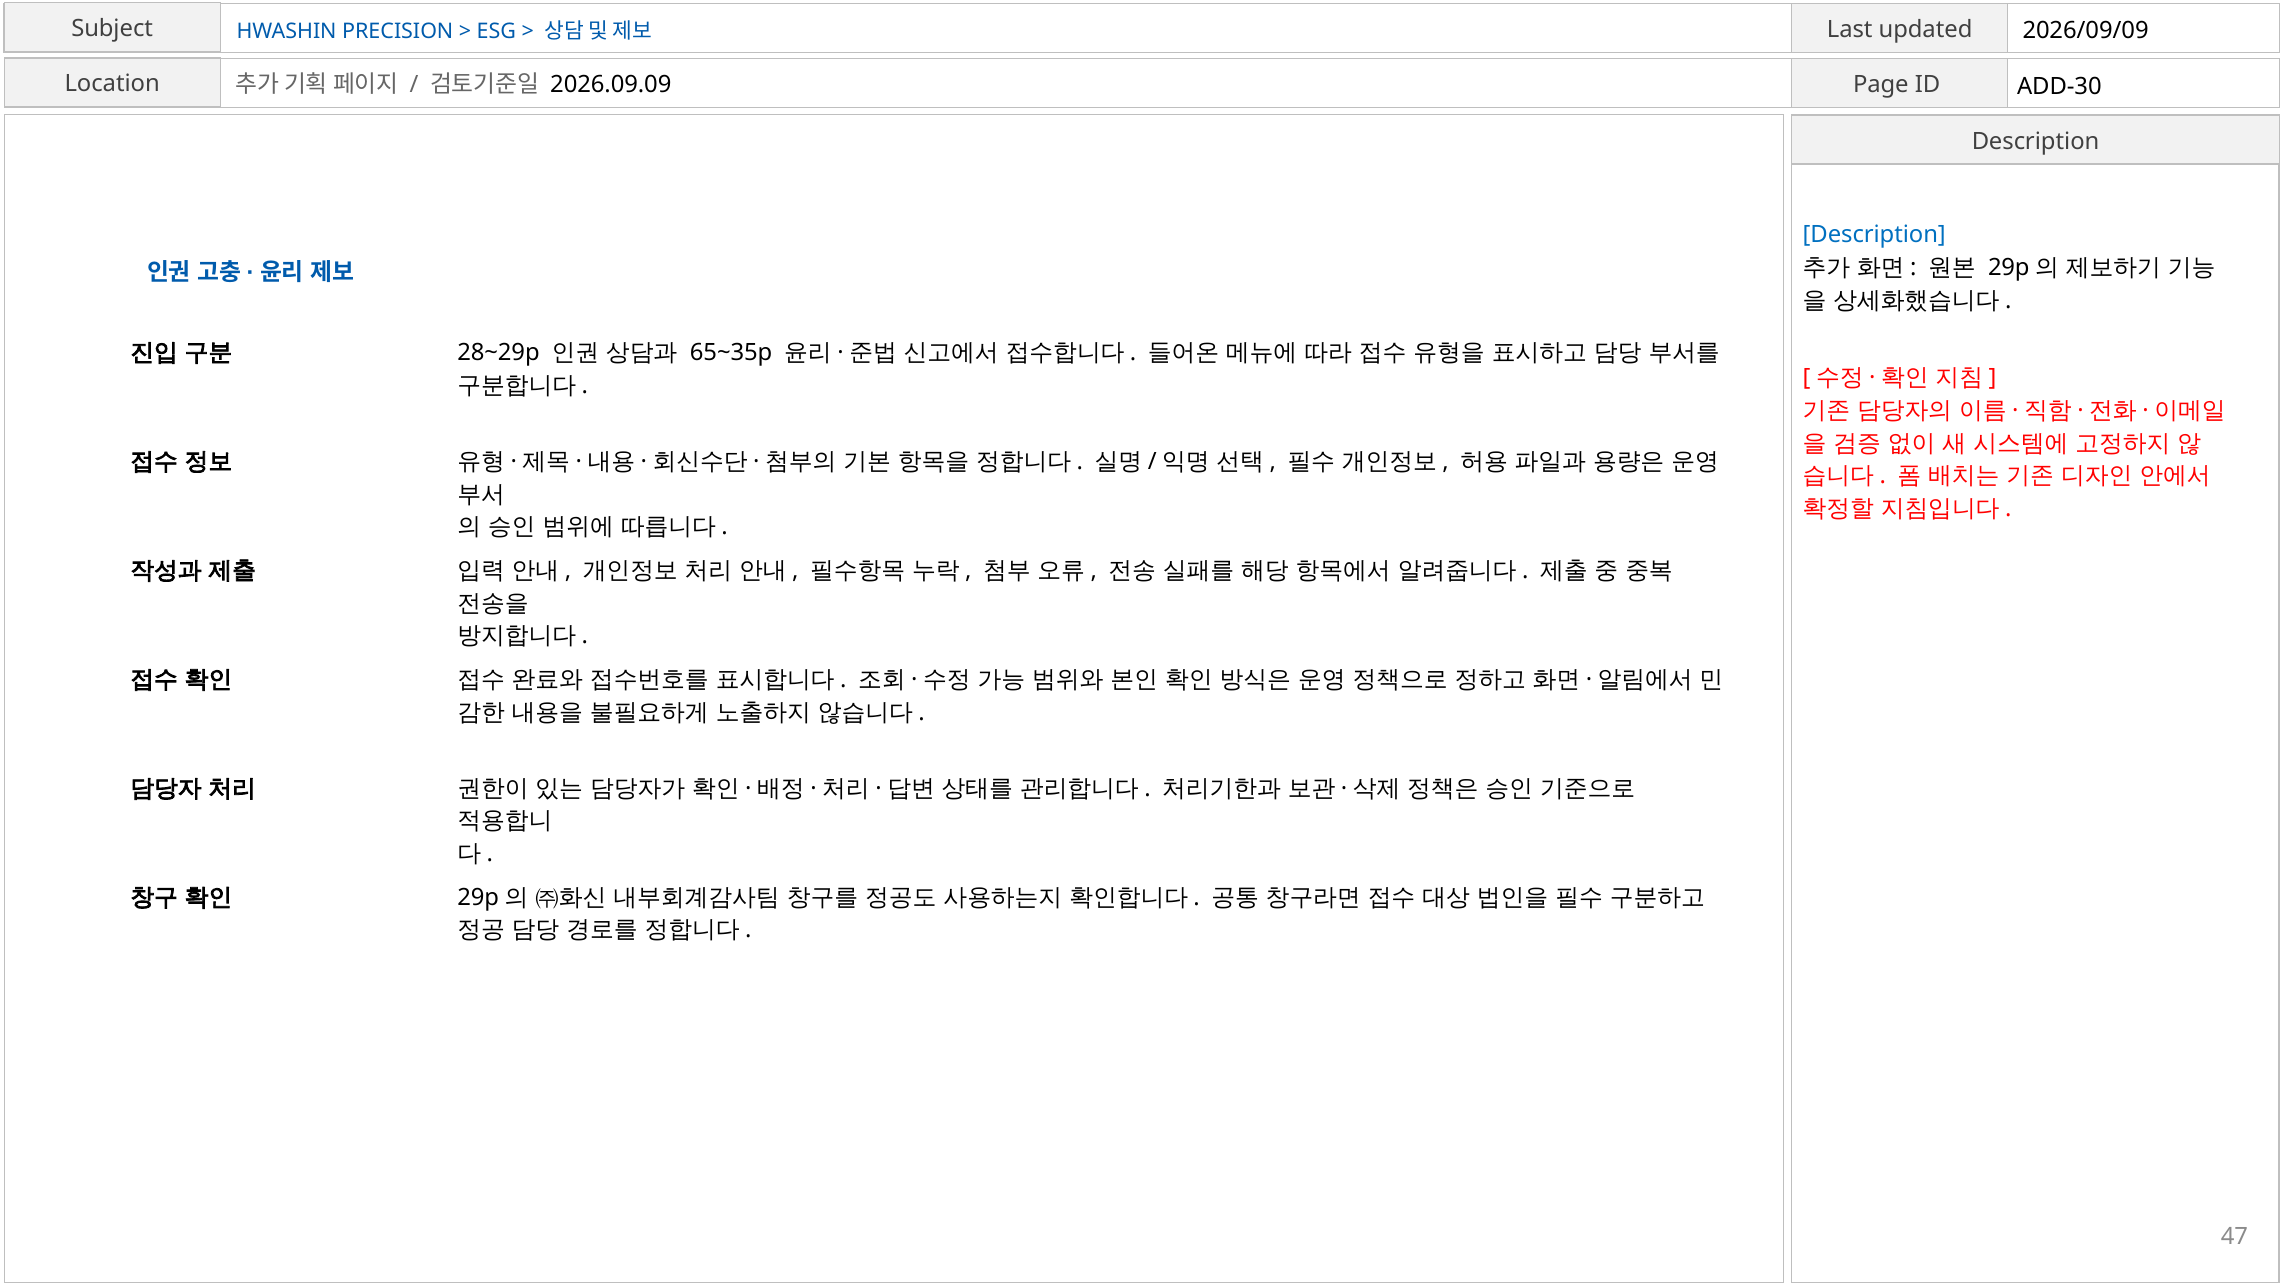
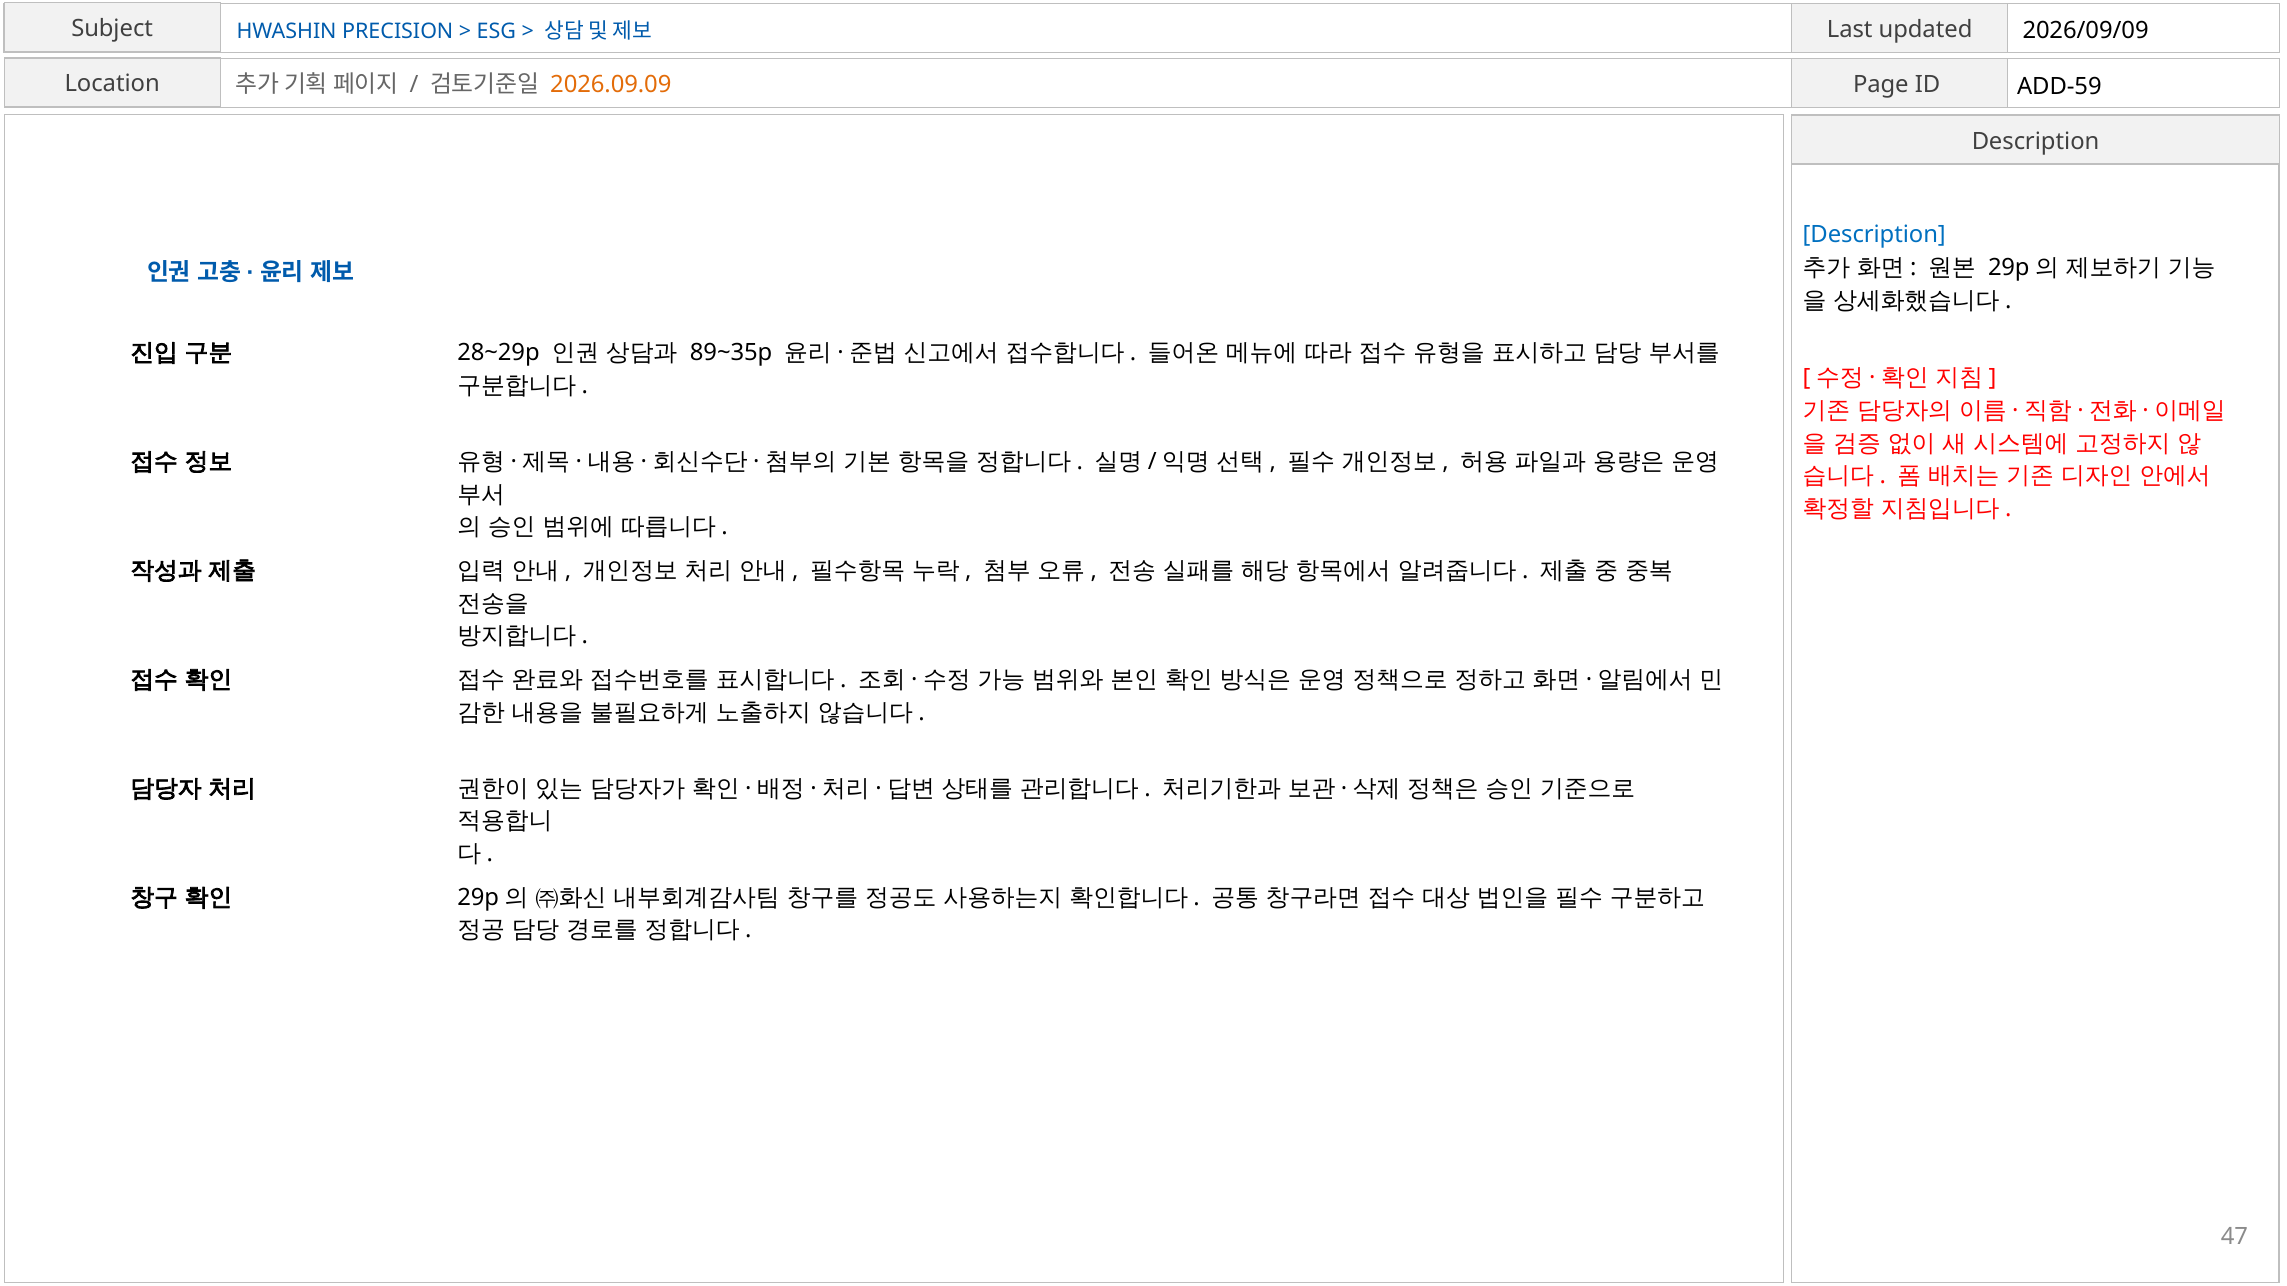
2026.09.09 colour: black -> orange
ADD-30: ADD-30 -> ADD-59
65~35p: 65~35p -> 89~35p
